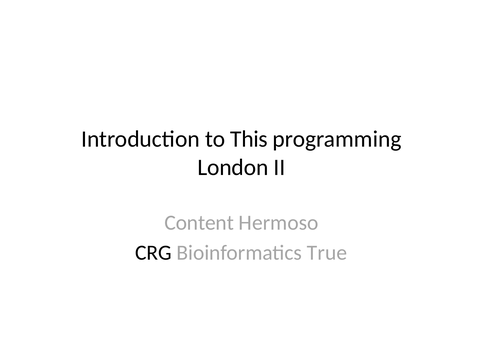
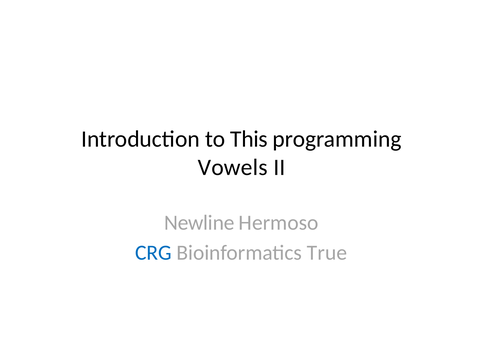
London: London -> Vowels
Content: Content -> Newline
CRG colour: black -> blue
